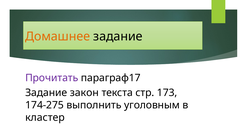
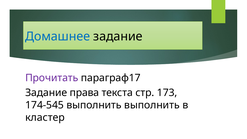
Домашнее colour: orange -> blue
закон: закон -> права
174-275: 174-275 -> 174-545
выполнить уголовным: уголовным -> выполнить
